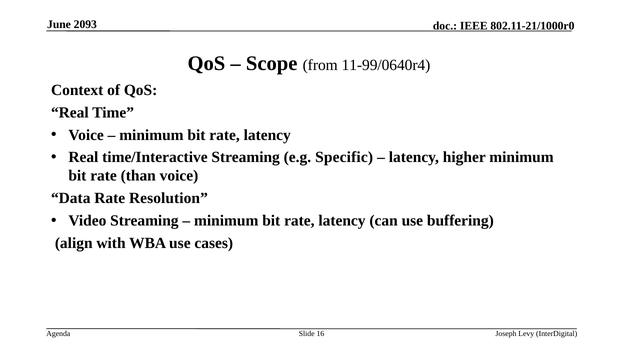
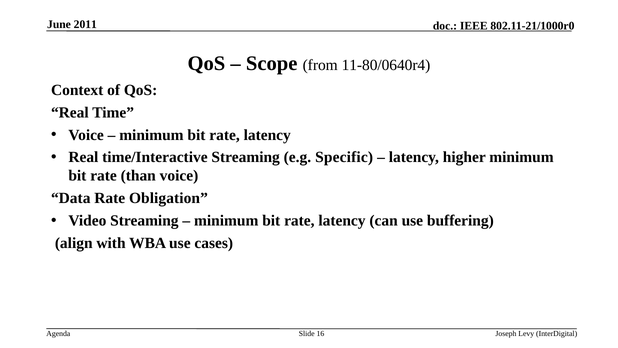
2093: 2093 -> 2011
11-99/0640r4: 11-99/0640r4 -> 11-80/0640r4
Resolution: Resolution -> Obligation
